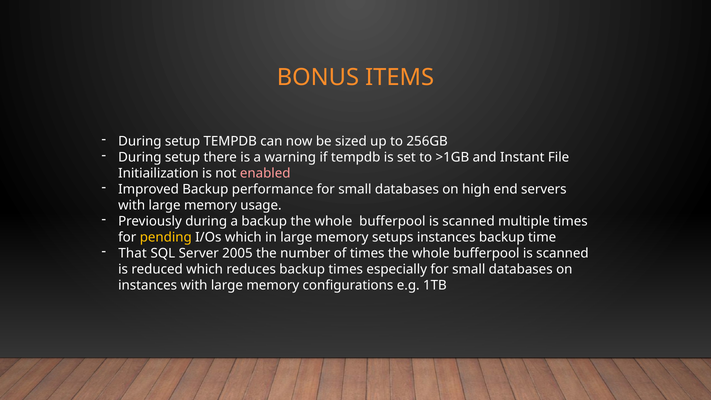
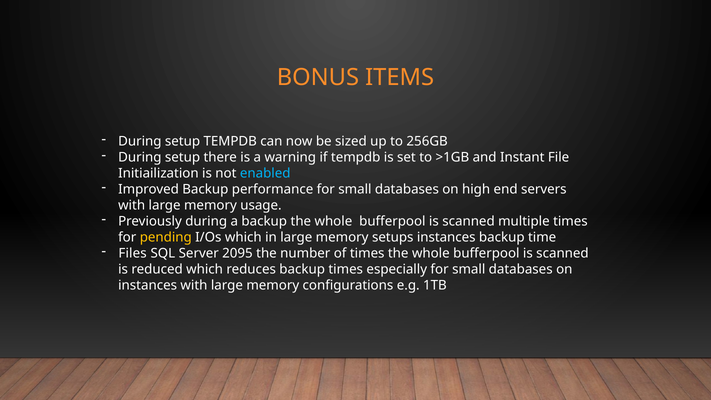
enabled colour: pink -> light blue
That: That -> Files
2005: 2005 -> 2095
